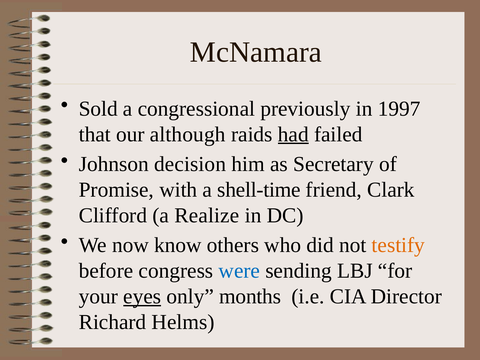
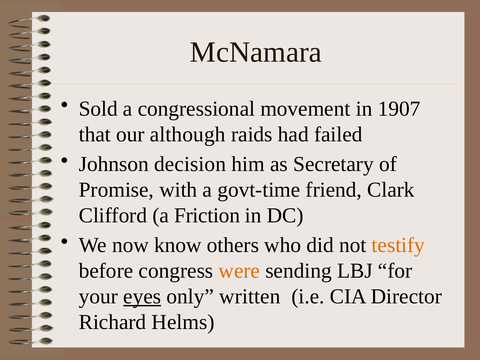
previously: previously -> movement
1997: 1997 -> 1907
had underline: present -> none
shell-time: shell-time -> govt-time
Realize: Realize -> Friction
were colour: blue -> orange
months: months -> written
